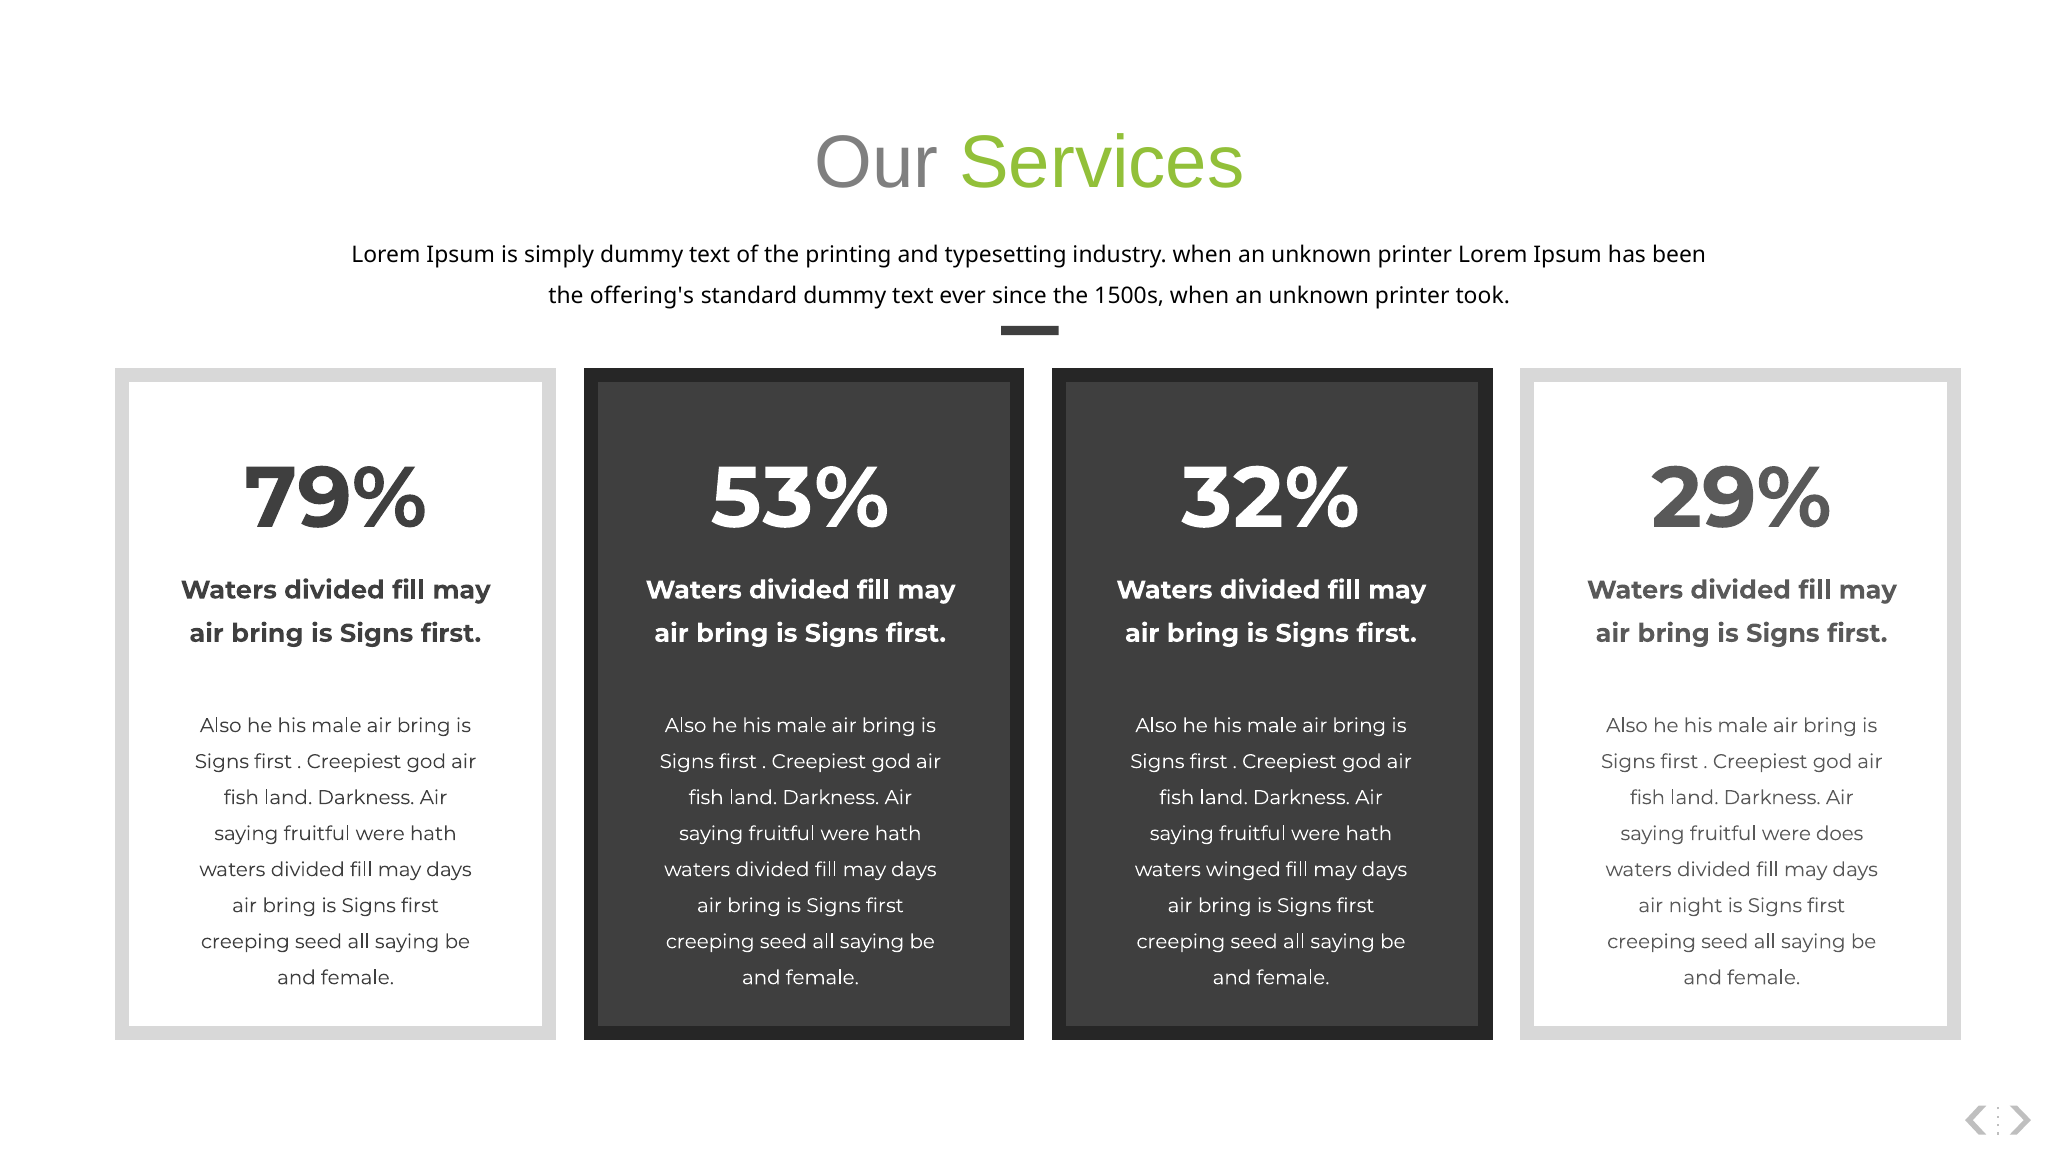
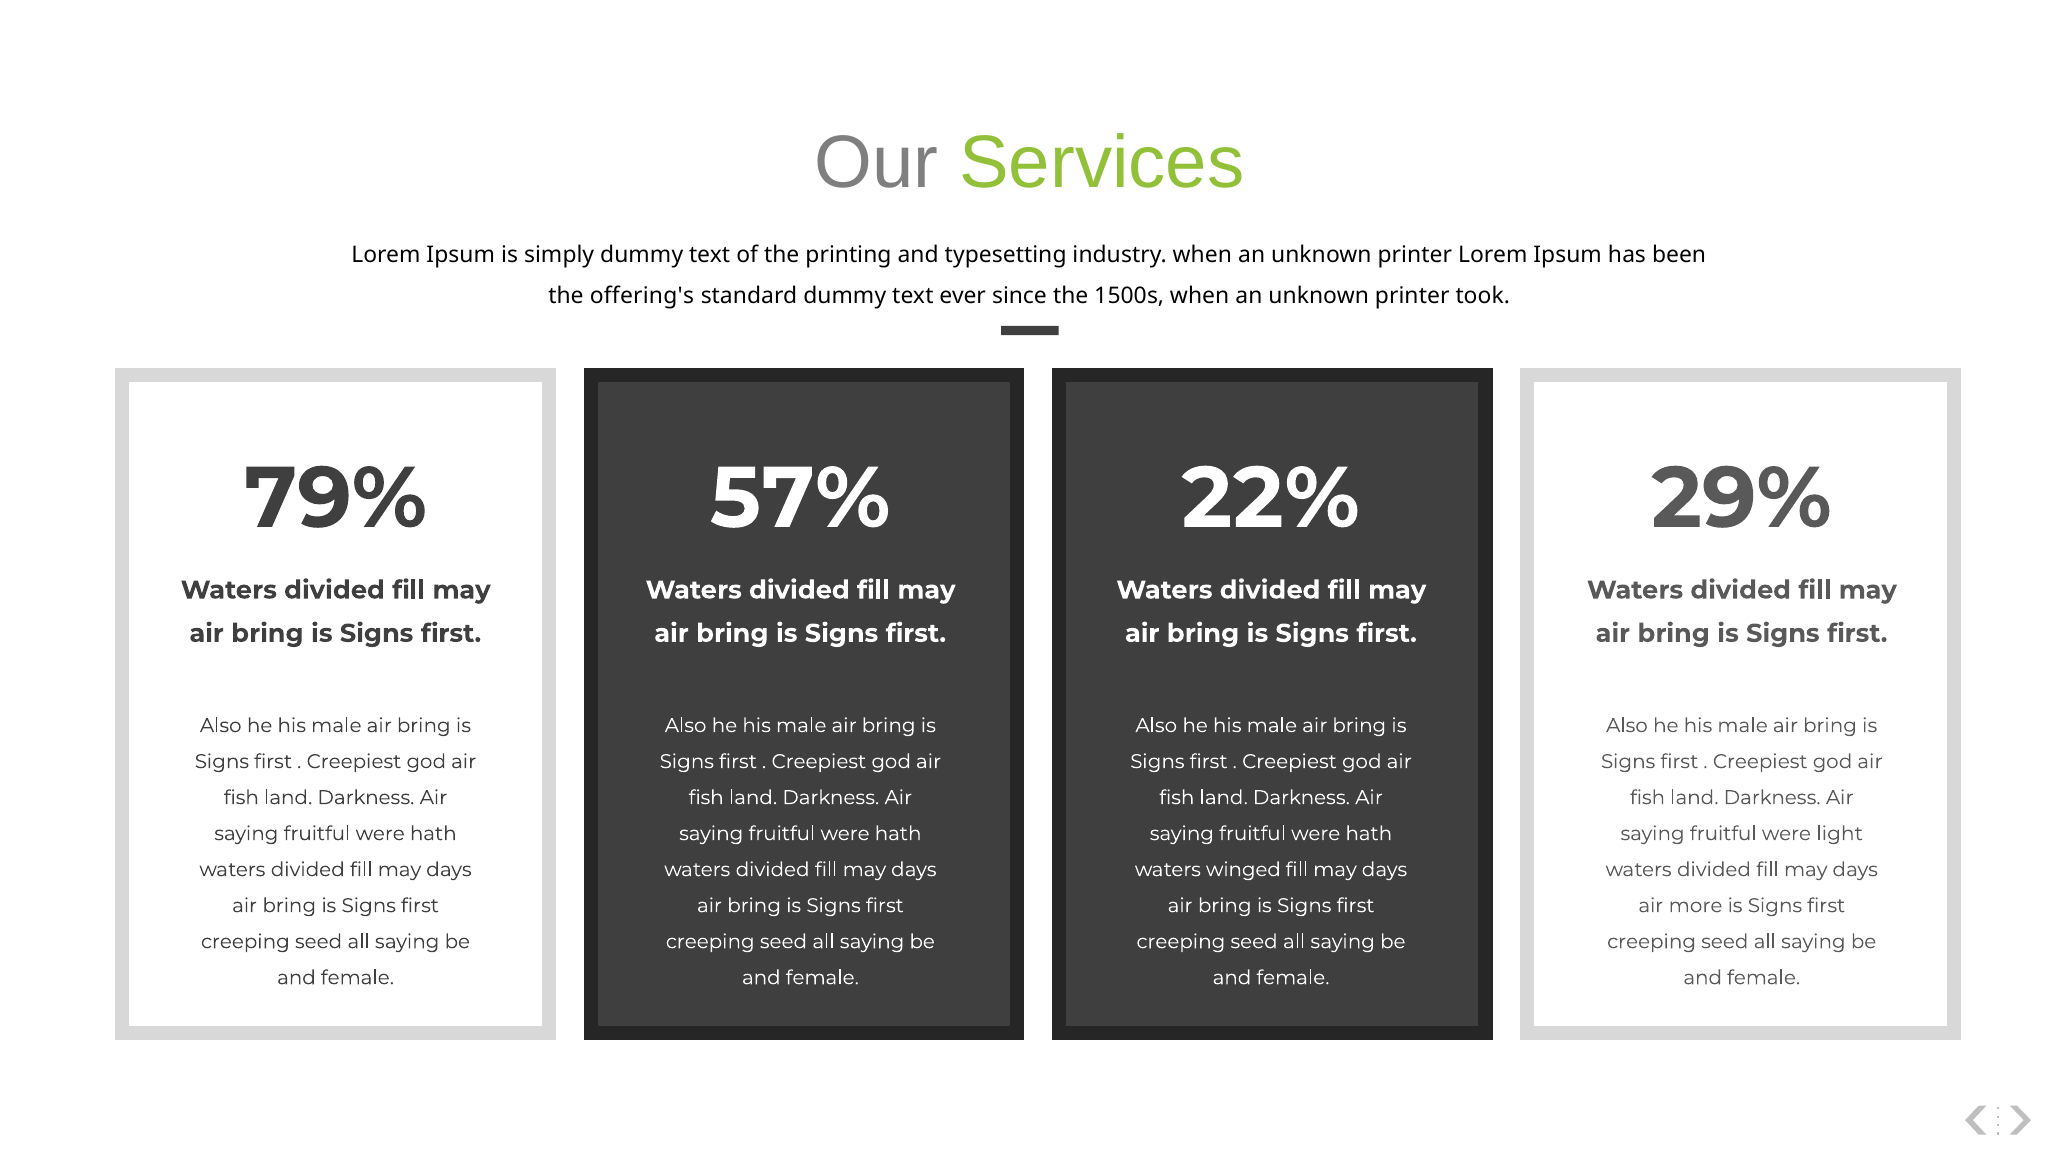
53%: 53% -> 57%
32%: 32% -> 22%
does: does -> light
night: night -> more
